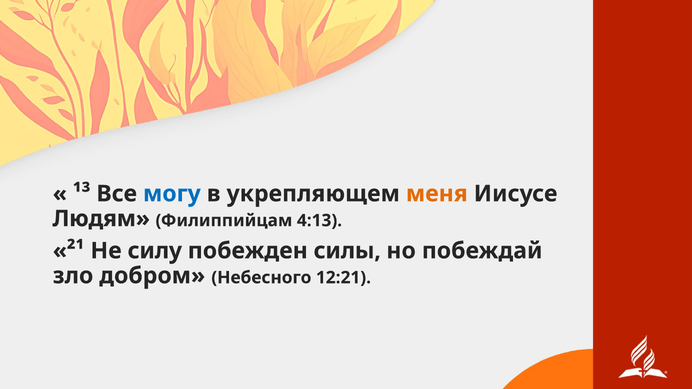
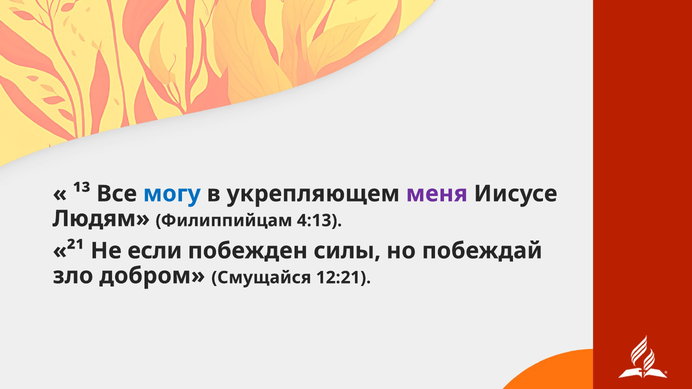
меня colour: orange -> purple
силу: силу -> если
Небесного: Небесного -> Смущайся
